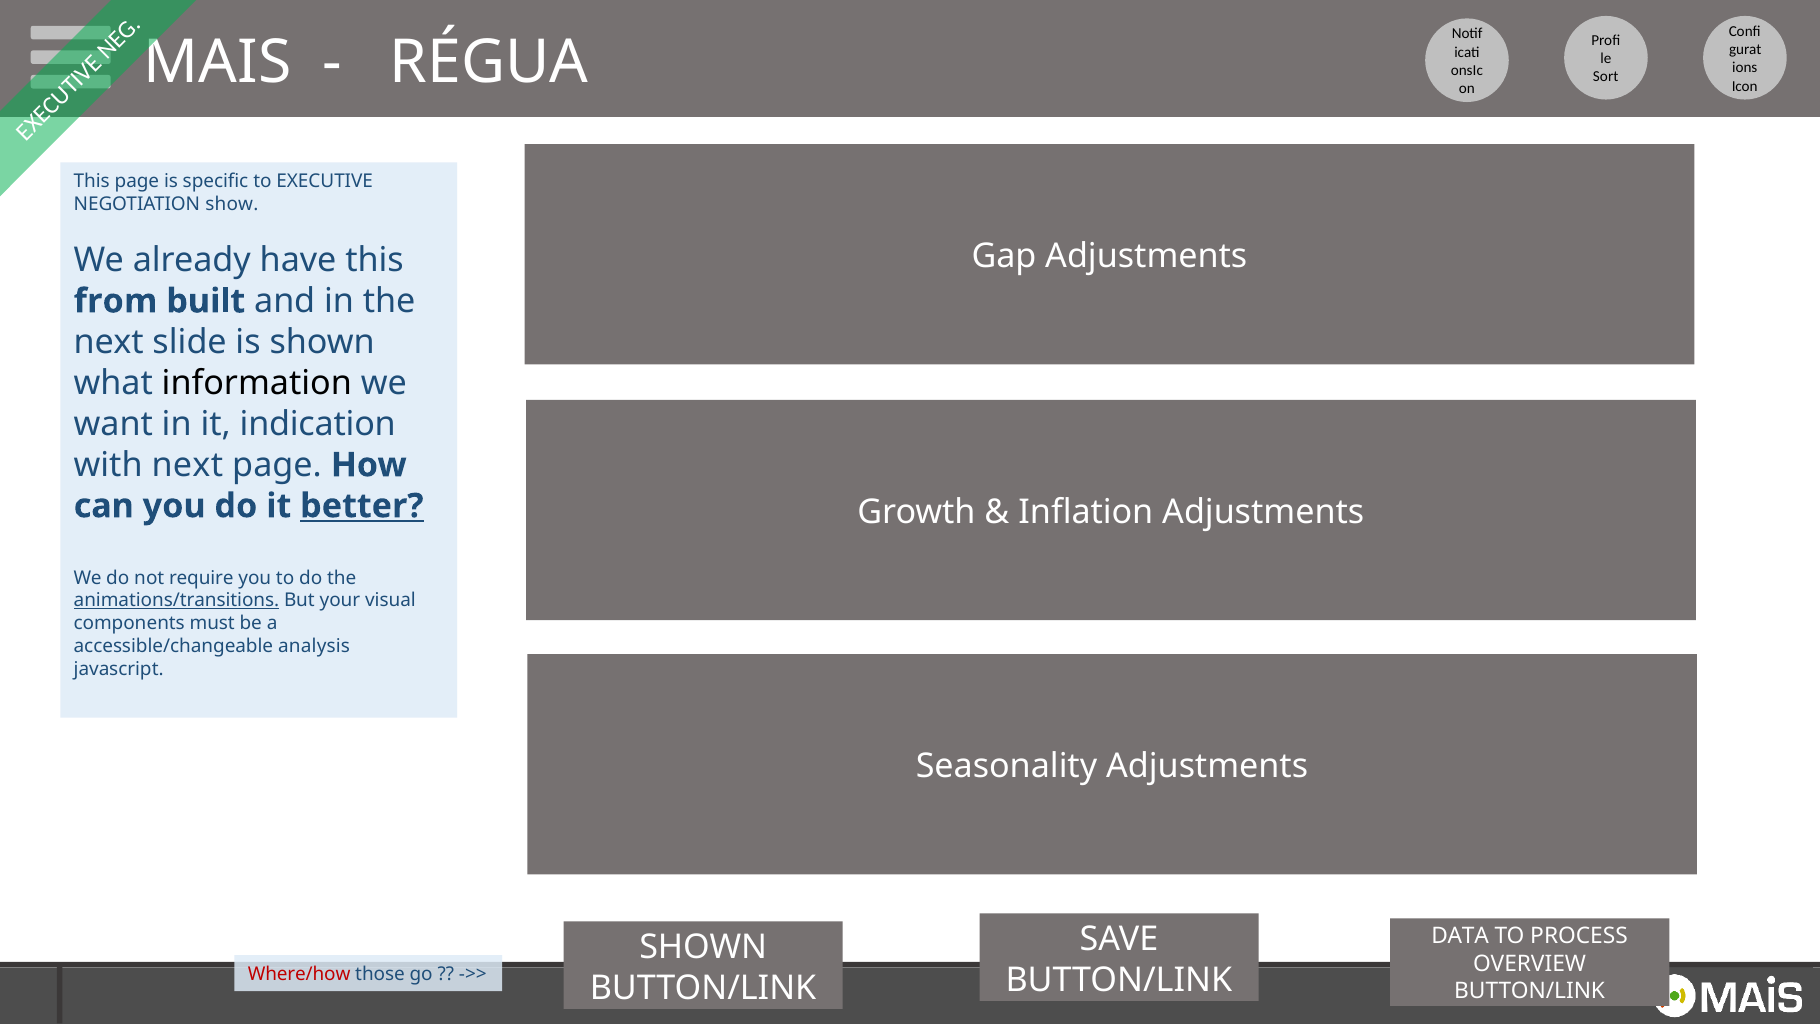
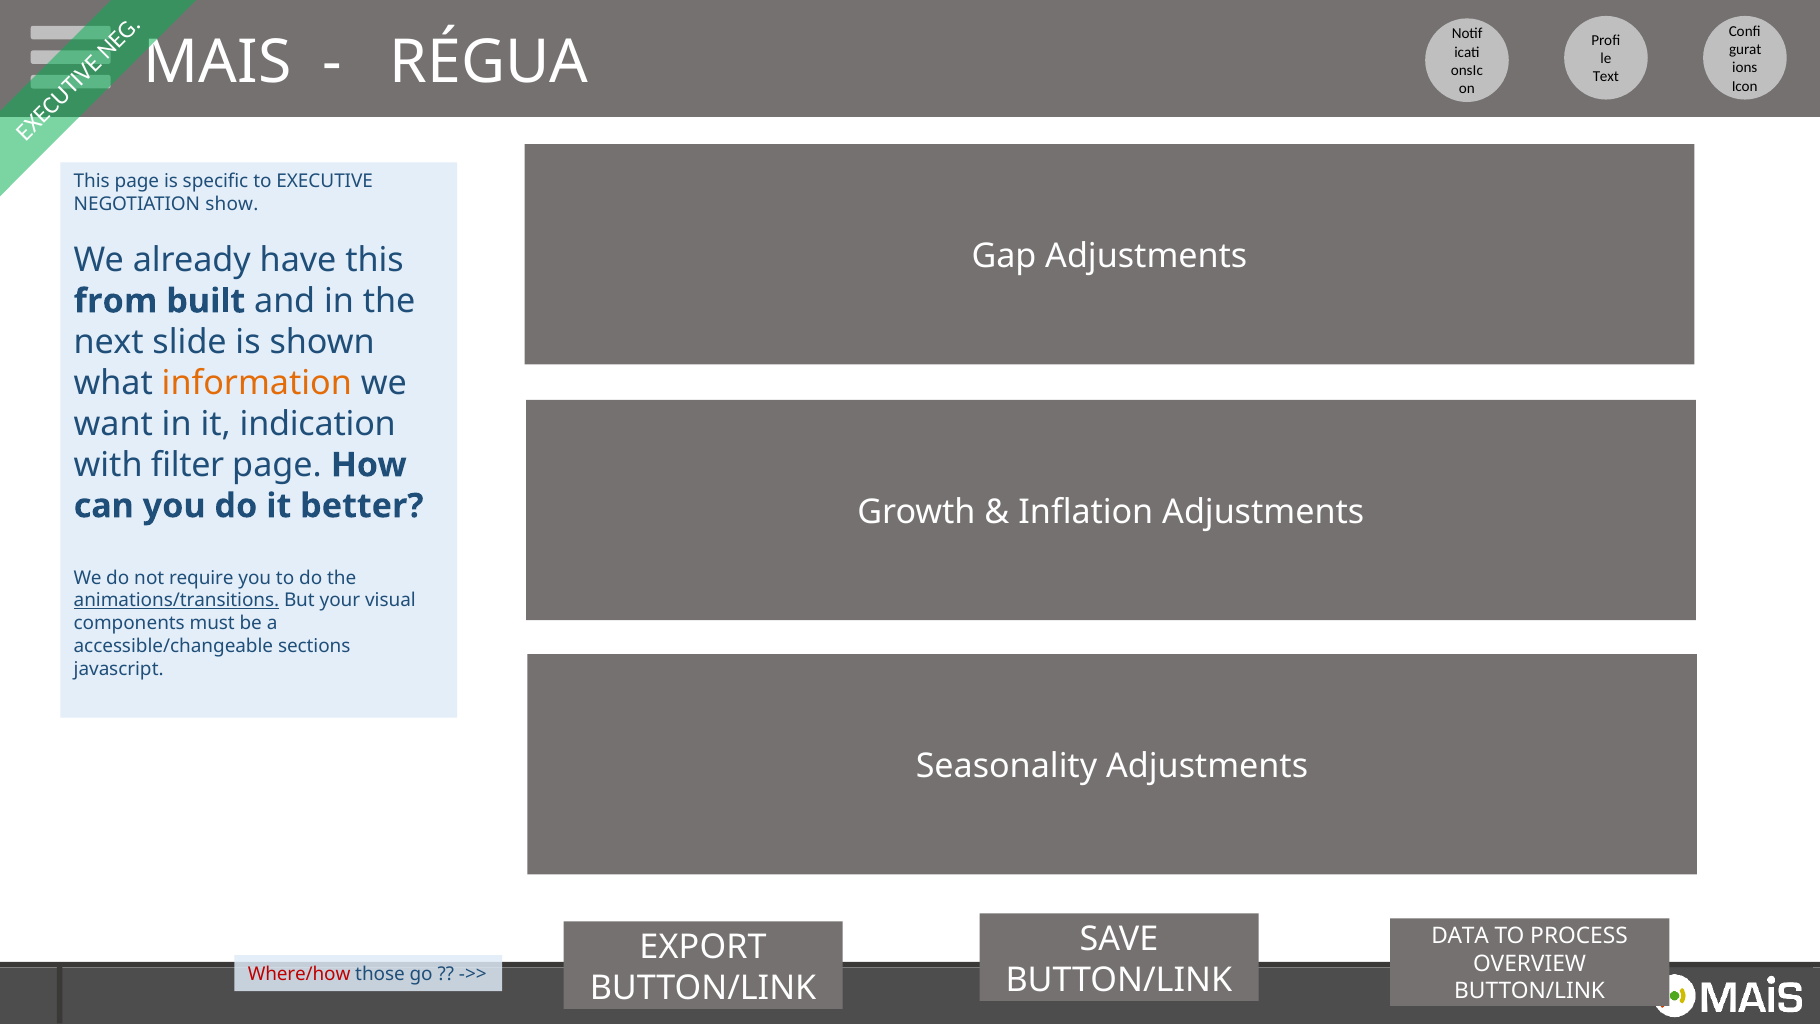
Sort: Sort -> Text
information colour: black -> orange
with next: next -> filter
better underline: present -> none
analysis: analysis -> sections
SHOWN at (703, 947): SHOWN -> EXPORT
